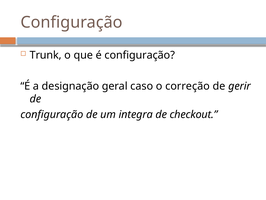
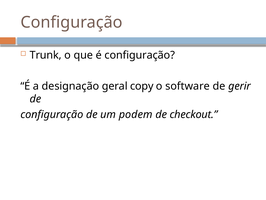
caso: caso -> copy
correção: correção -> software
integra: integra -> podem
